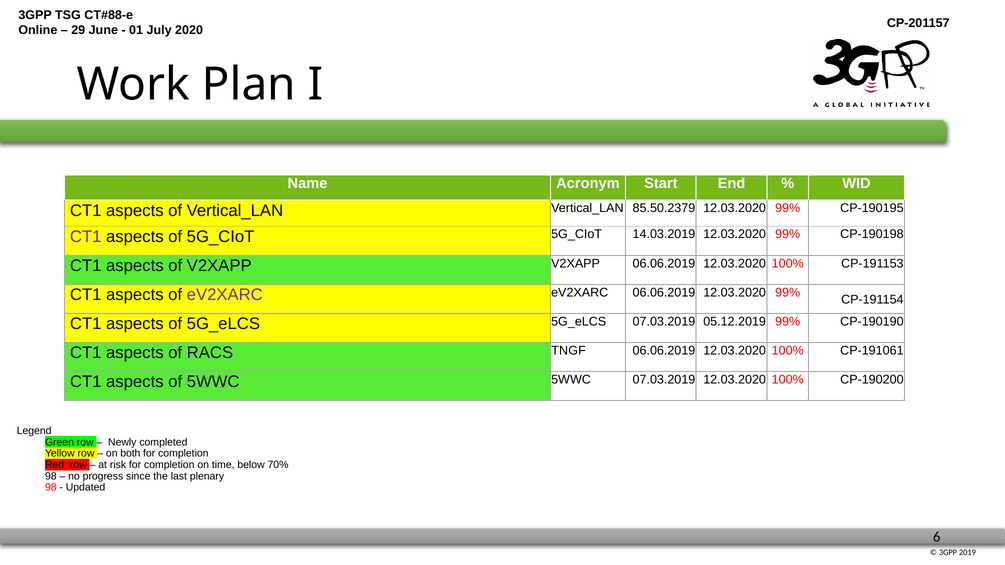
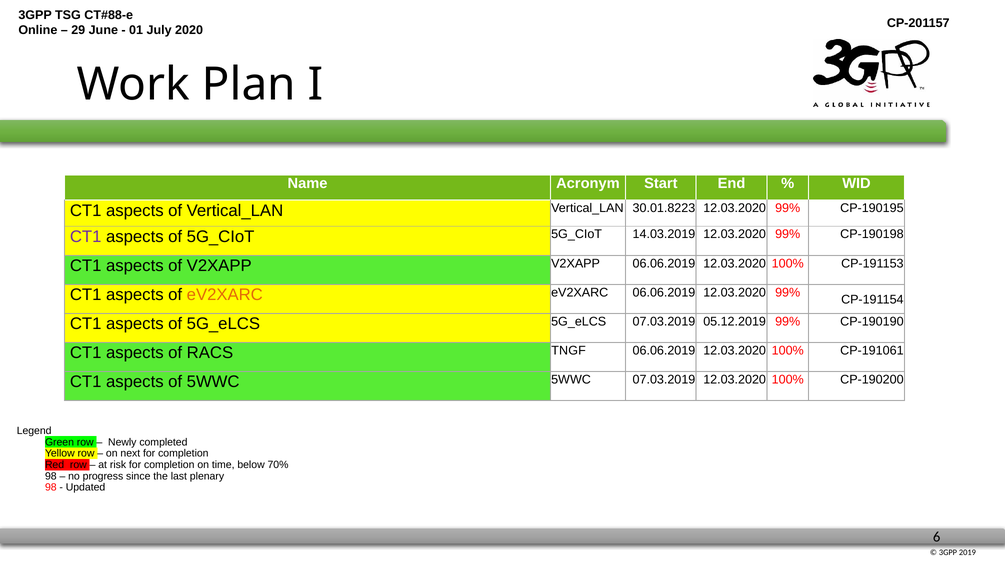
85.50.2379: 85.50.2379 -> 30.01.8223
eV2XARC at (225, 295) colour: purple -> orange
both: both -> next
